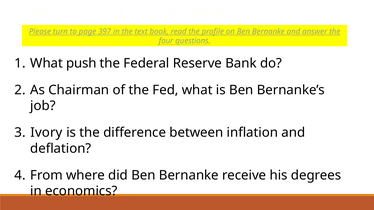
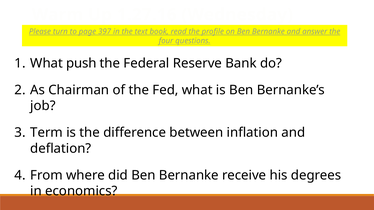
Ivory: Ivory -> Term
